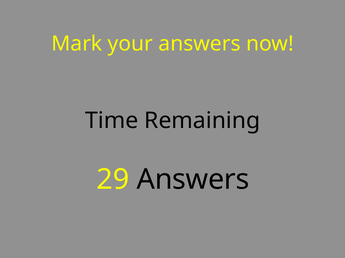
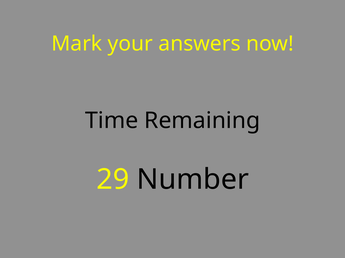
29 Answers: Answers -> Number
